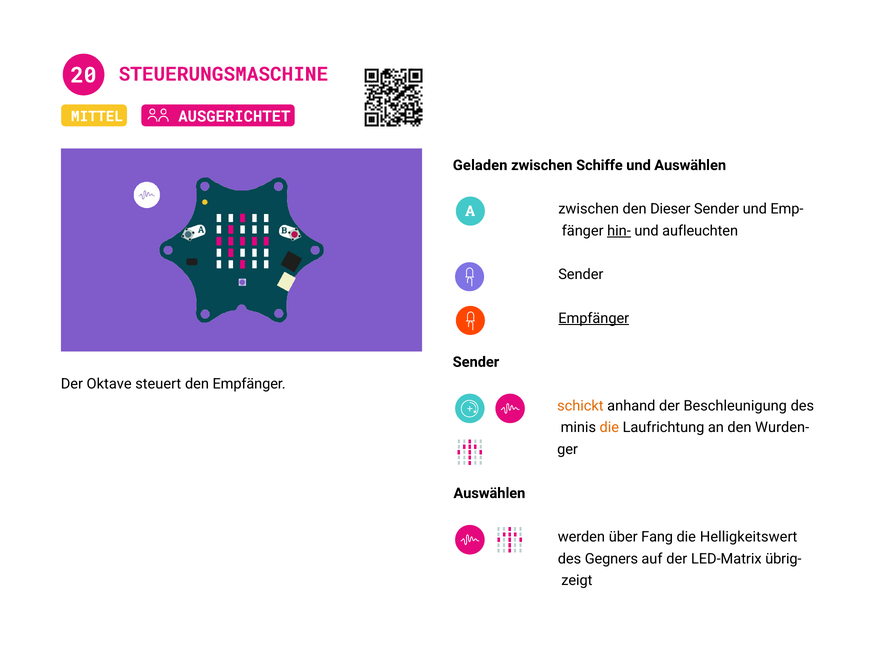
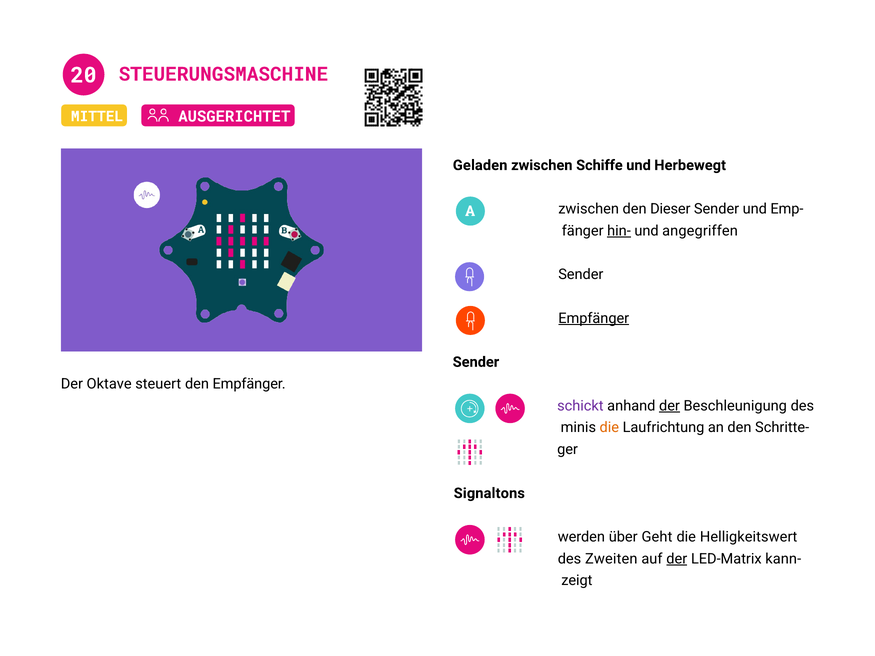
und Auswählen: Auswählen -> Herbewegt
aufleuchten: aufleuchten -> angegriffen
schickt colour: orange -> purple
der at (669, 406) underline: none -> present
Wurden-: Wurden- -> Schritte-
Auswählen at (489, 493): Auswählen -> Signaltons
Fang: Fang -> Geht
Gegners: Gegners -> Zweiten
der at (677, 559) underline: none -> present
übrig-: übrig- -> kann-
